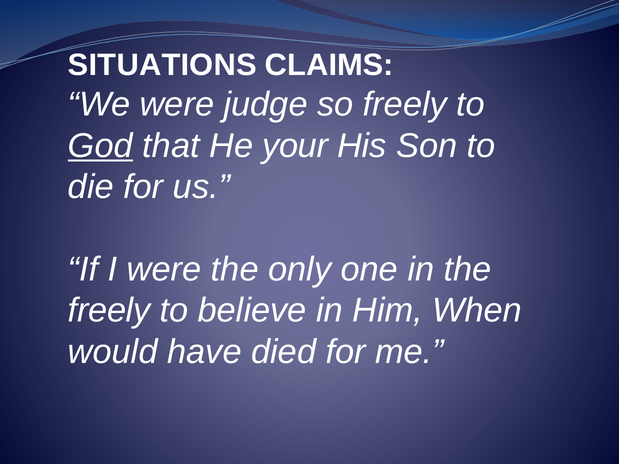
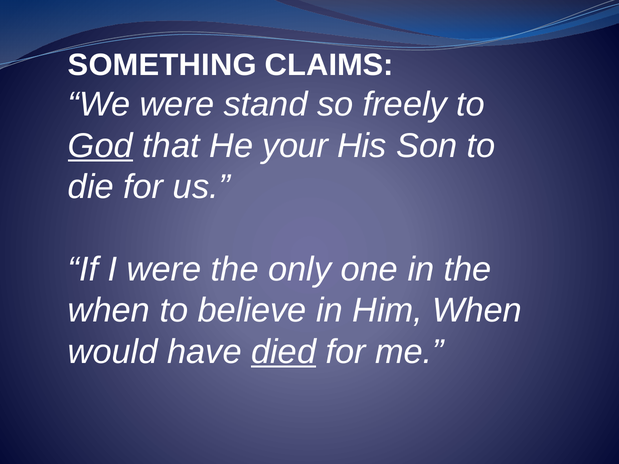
SITUATIONS: SITUATIONS -> SOMETHING
judge: judge -> stand
freely at (109, 311): freely -> when
died underline: none -> present
